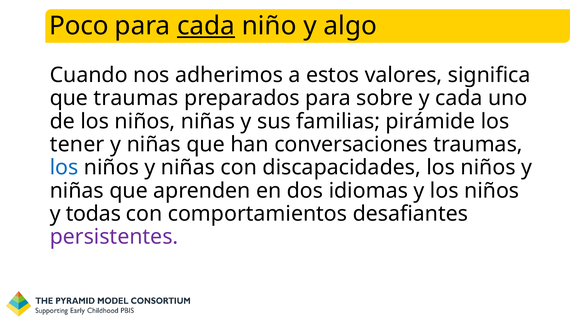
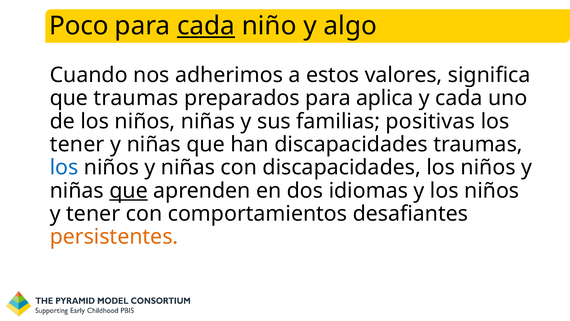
sobre: sobre -> aplica
pirámide: pirámide -> positivas
han conversaciones: conversaciones -> discapacidades
que at (129, 190) underline: none -> present
y todas: todas -> tener
persistentes colour: purple -> orange
